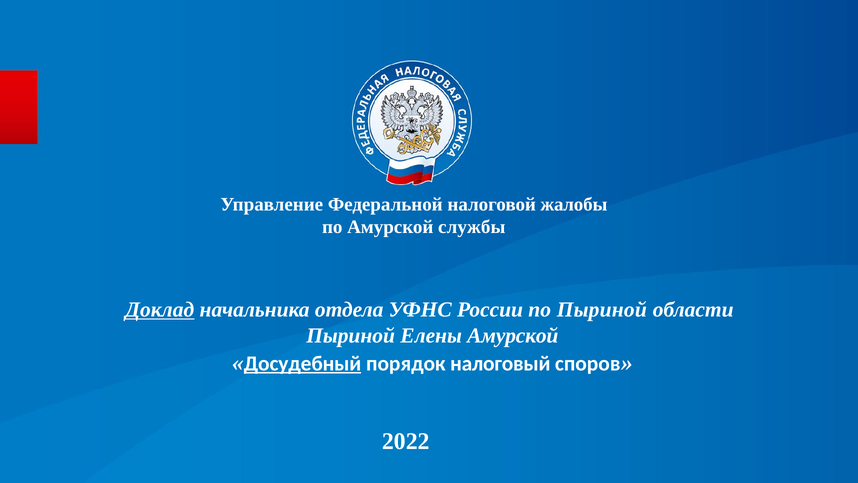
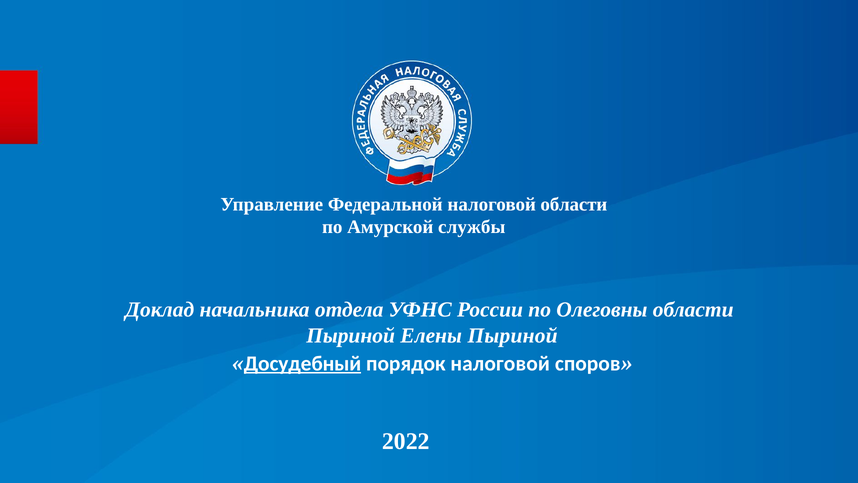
налоговой жалобы: жалобы -> области
Доклад underline: present -> none
по Пыриной: Пыриной -> Олеговны
Елены Амурской: Амурской -> Пыриной
порядок налоговый: налоговый -> налоговой
